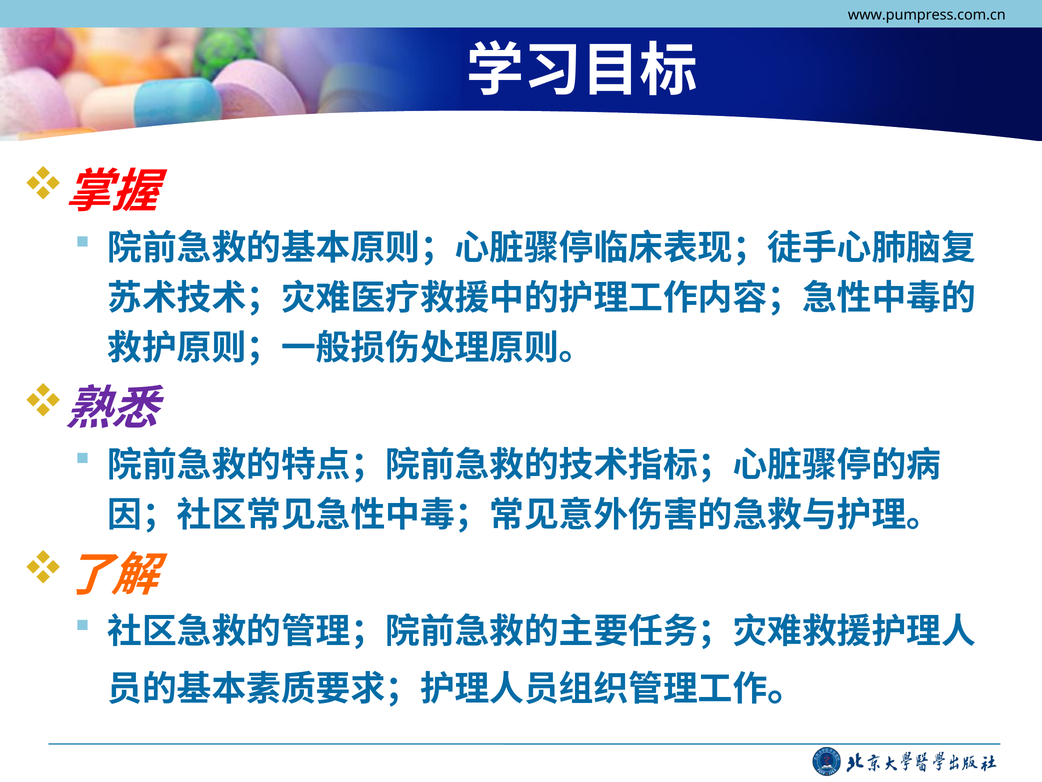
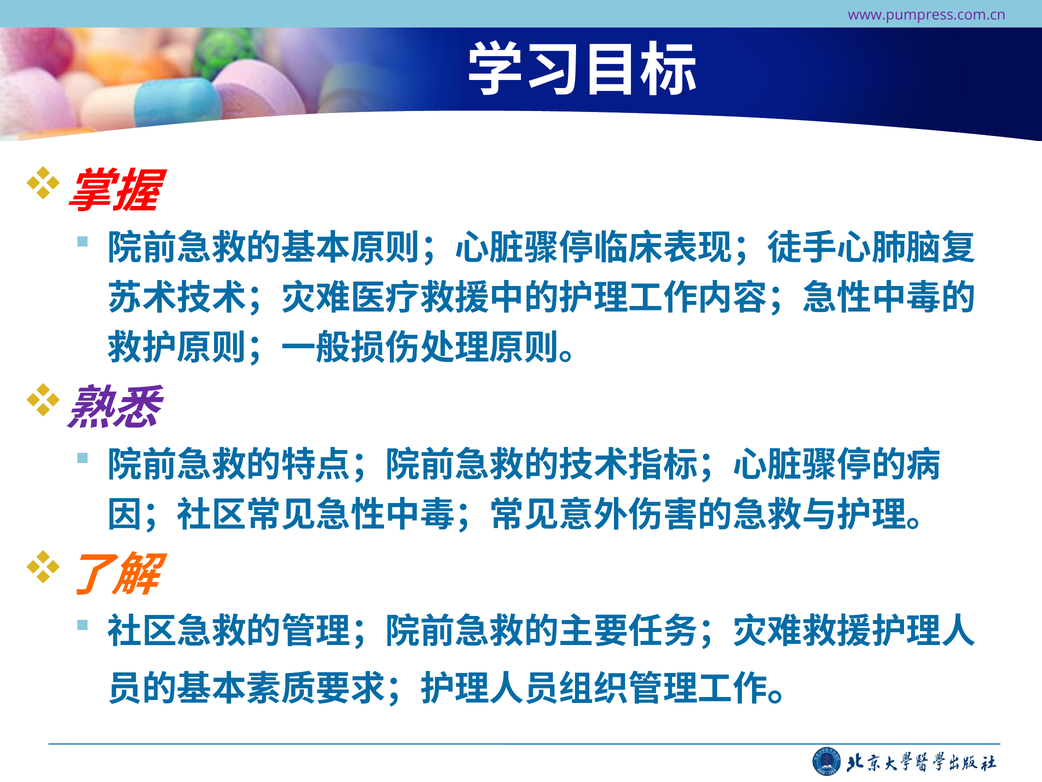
www.pumpress.com.cn colour: black -> purple
